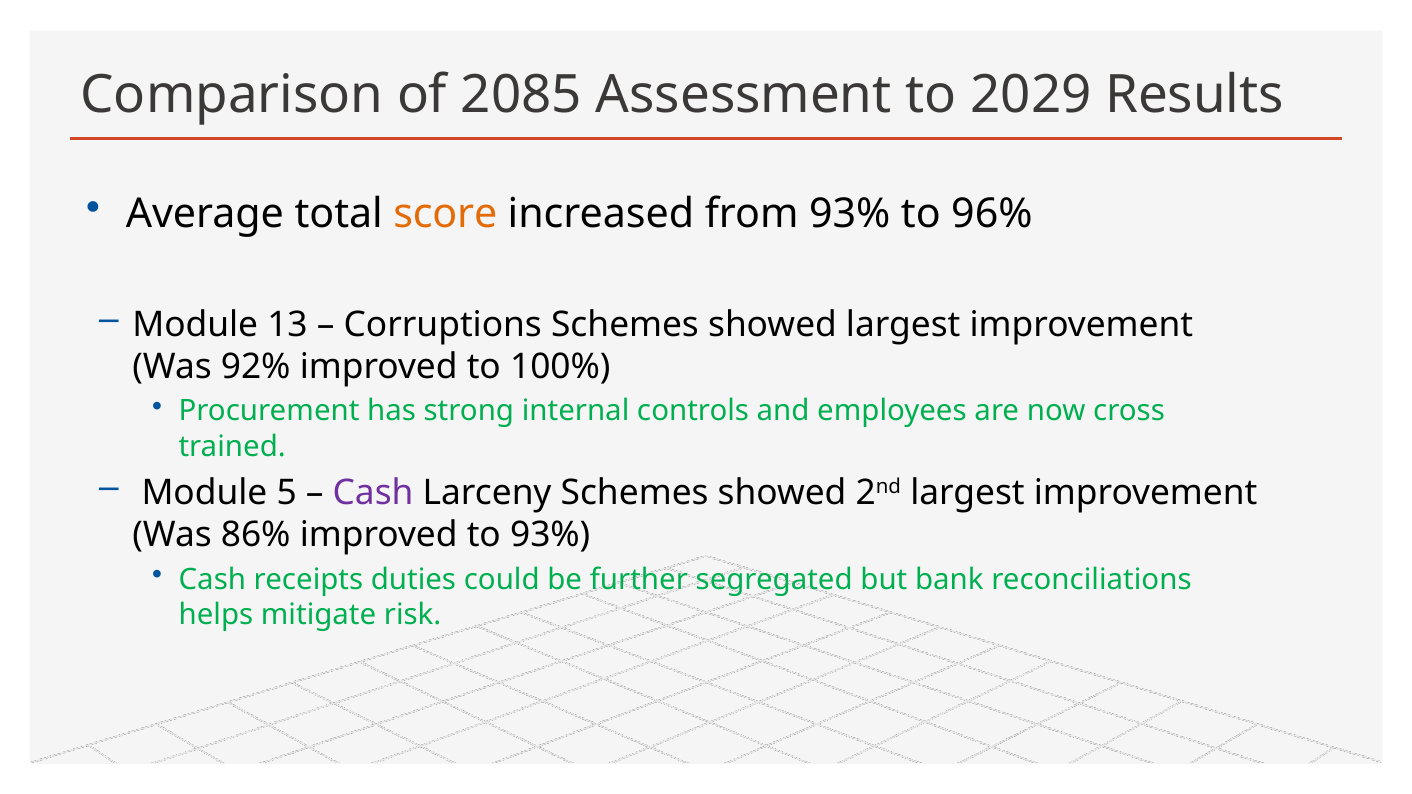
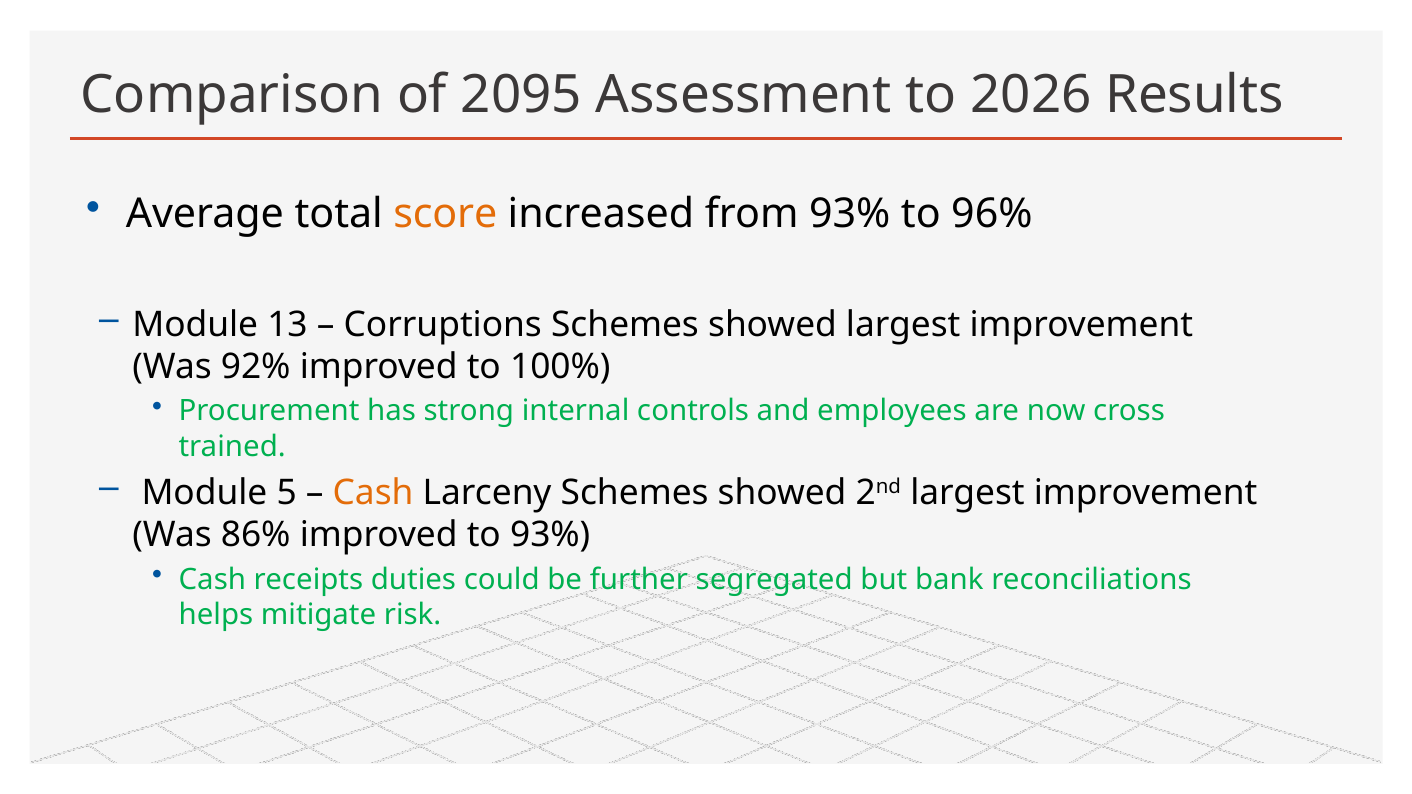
2085: 2085 -> 2095
2029: 2029 -> 2026
Cash at (373, 493) colour: purple -> orange
